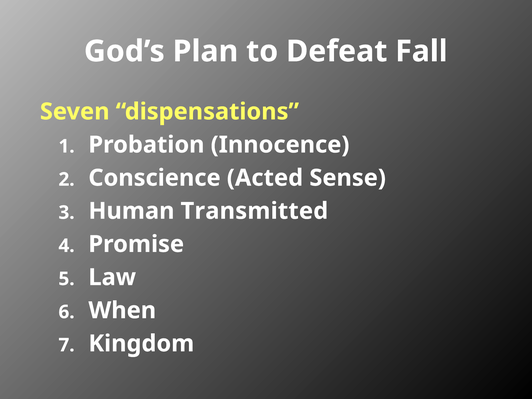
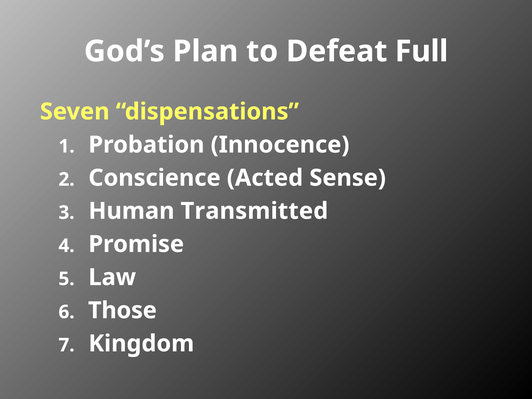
Fall: Fall -> Full
When: When -> Those
